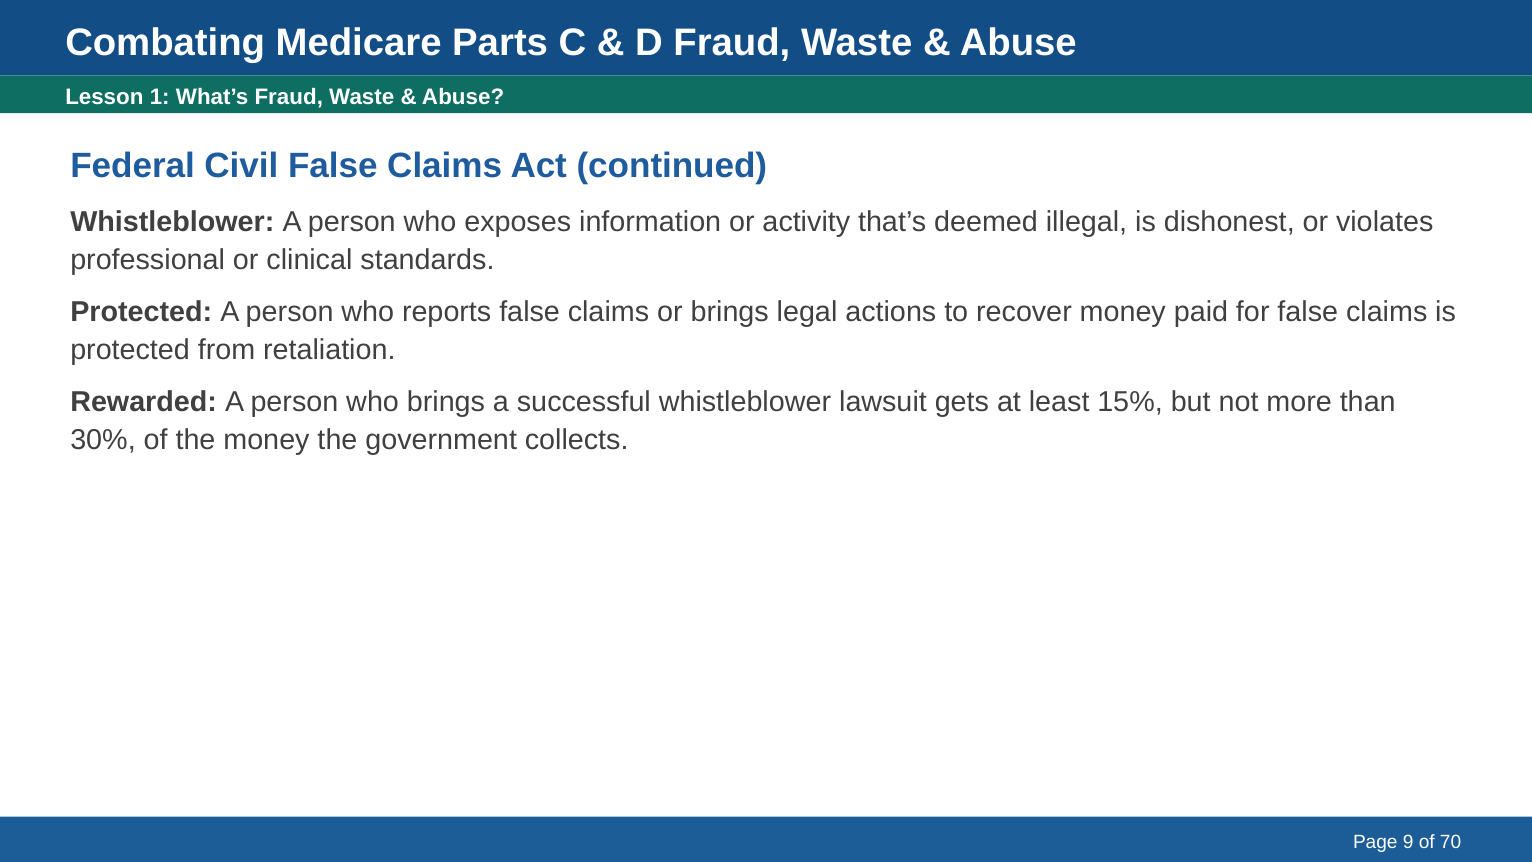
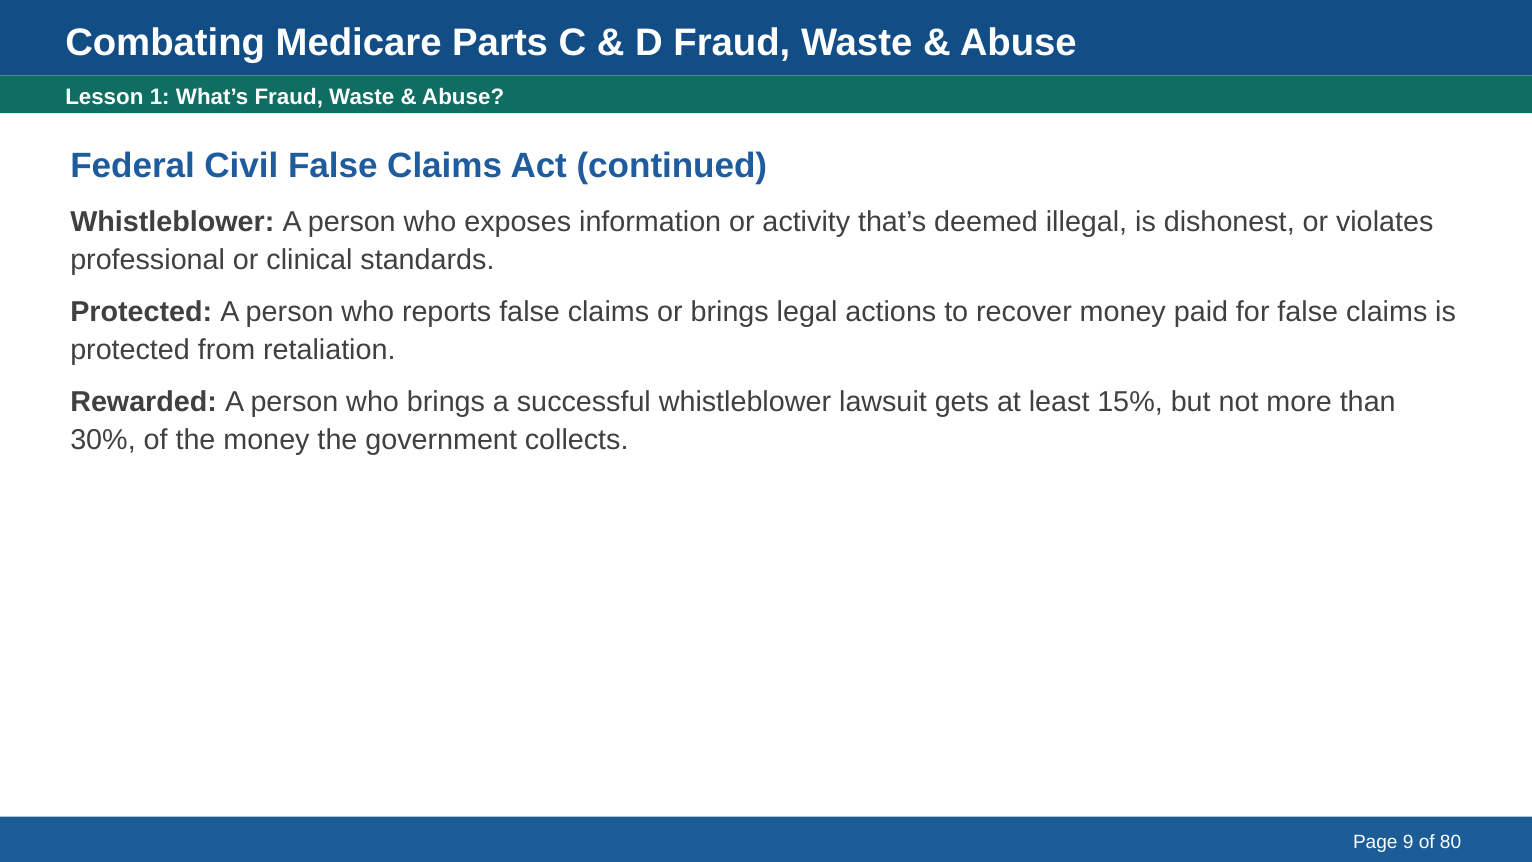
70: 70 -> 80
